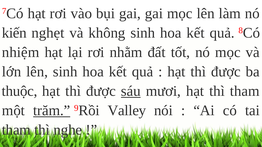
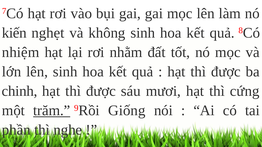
thuộc: thuộc -> chinh
sáu underline: present -> none
thì tham: tham -> cứng
Valley: Valley -> Giống
tham at (16, 130): tham -> phần
